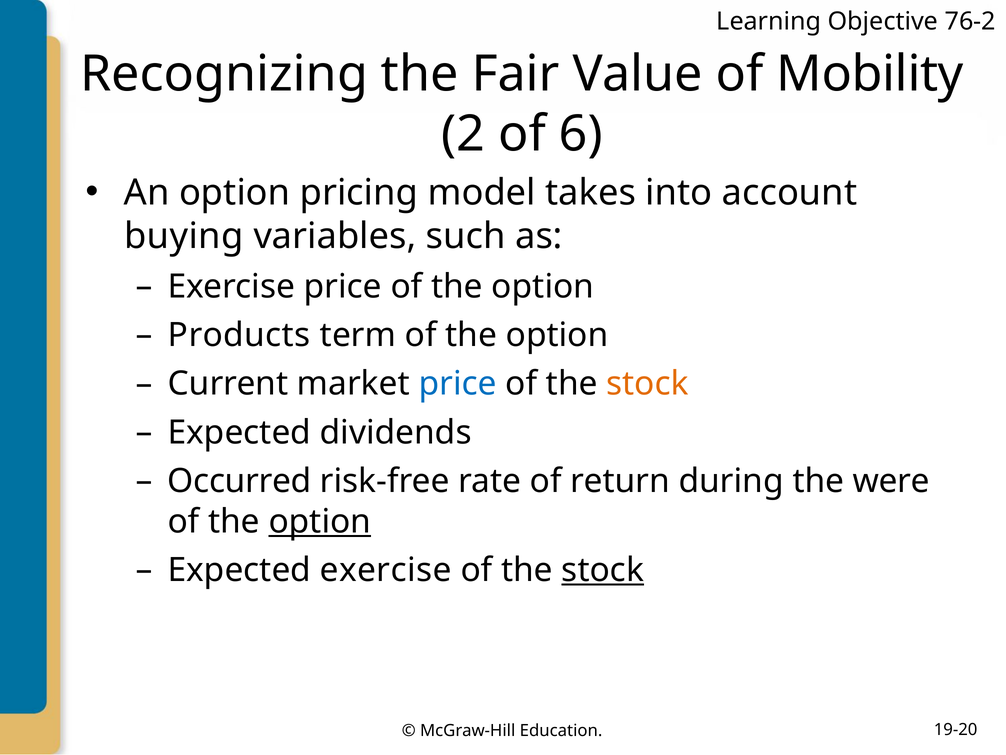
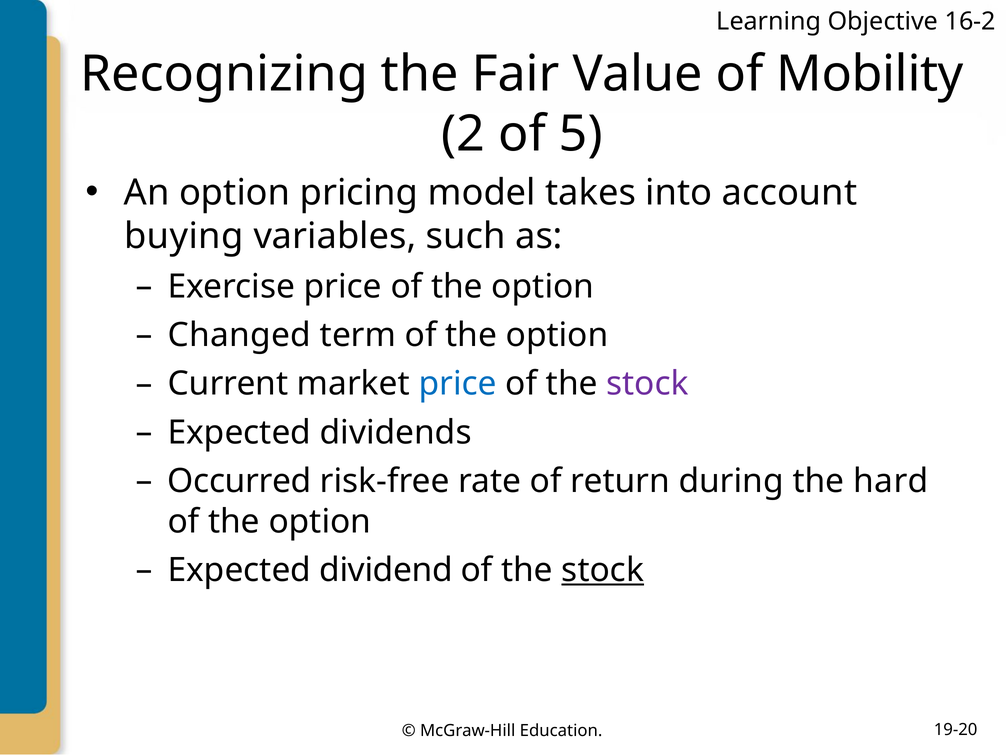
76-2: 76-2 -> 16-2
6: 6 -> 5
Products: Products -> Changed
stock at (648, 384) colour: orange -> purple
were: were -> hard
option at (320, 521) underline: present -> none
Expected exercise: exercise -> dividend
